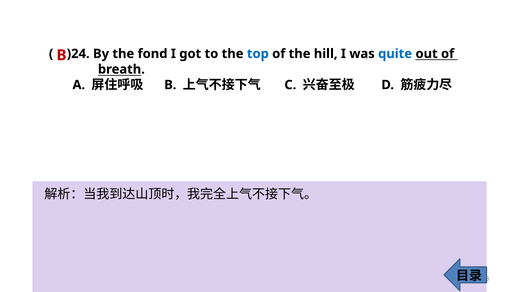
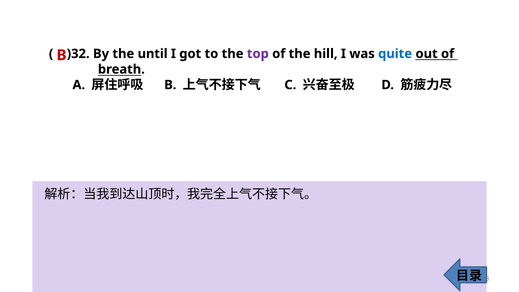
)24: )24 -> )32
fond: fond -> until
top colour: blue -> purple
